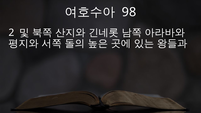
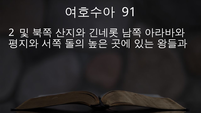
98: 98 -> 91
